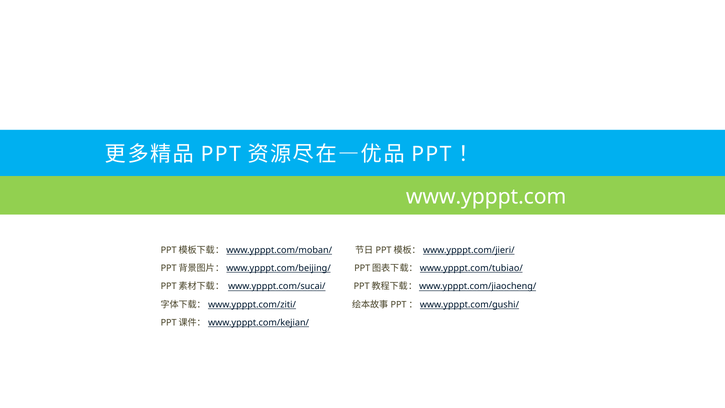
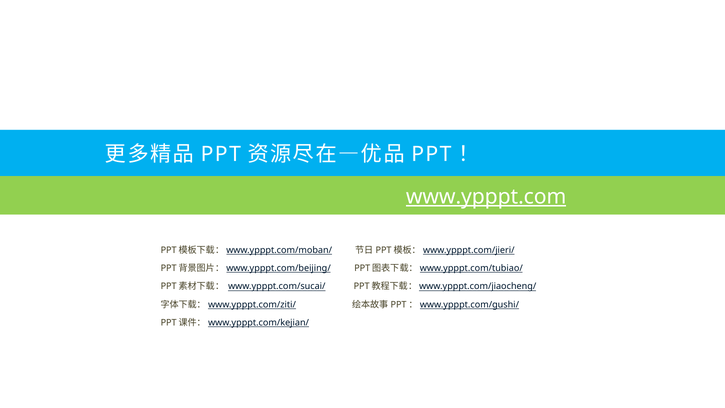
www.ypppt.com underline: none -> present
